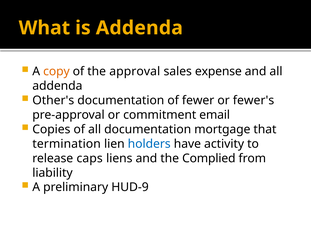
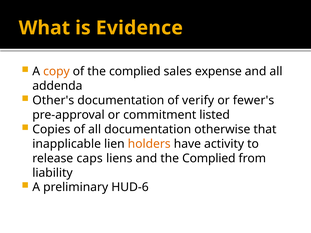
is Addenda: Addenda -> Evidence
of the approval: approval -> complied
fewer: fewer -> verify
email: email -> listed
mortgage: mortgage -> otherwise
termination: termination -> inapplicable
holders colour: blue -> orange
HUD-9: HUD-9 -> HUD-6
